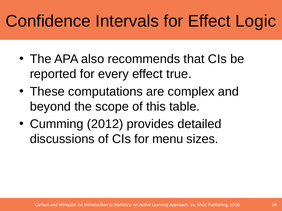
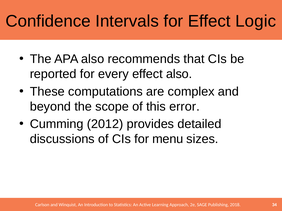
effect true: true -> also
table: table -> error
